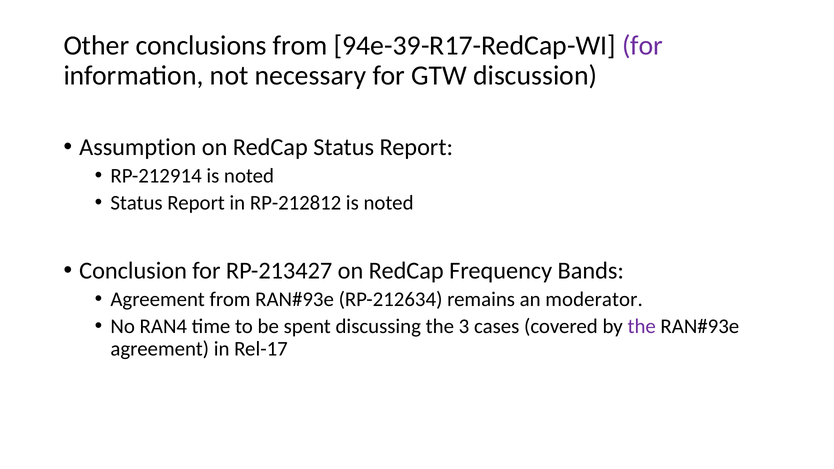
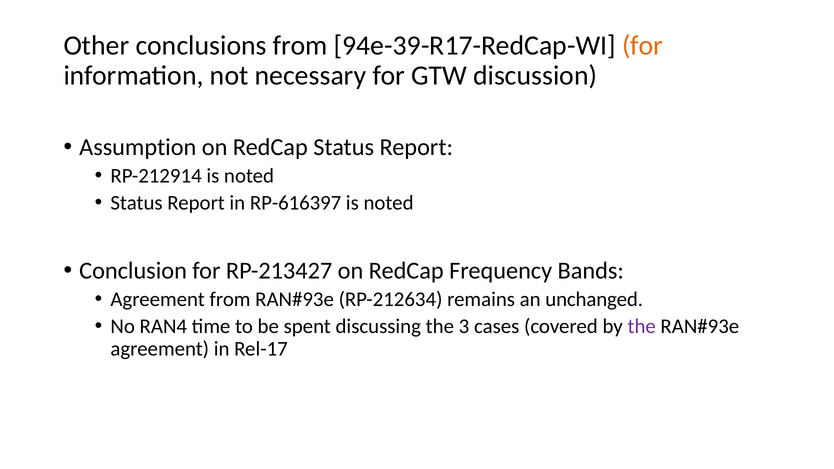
for at (643, 45) colour: purple -> orange
RP-212812: RP-212812 -> RP-616397
moderator: moderator -> unchanged
